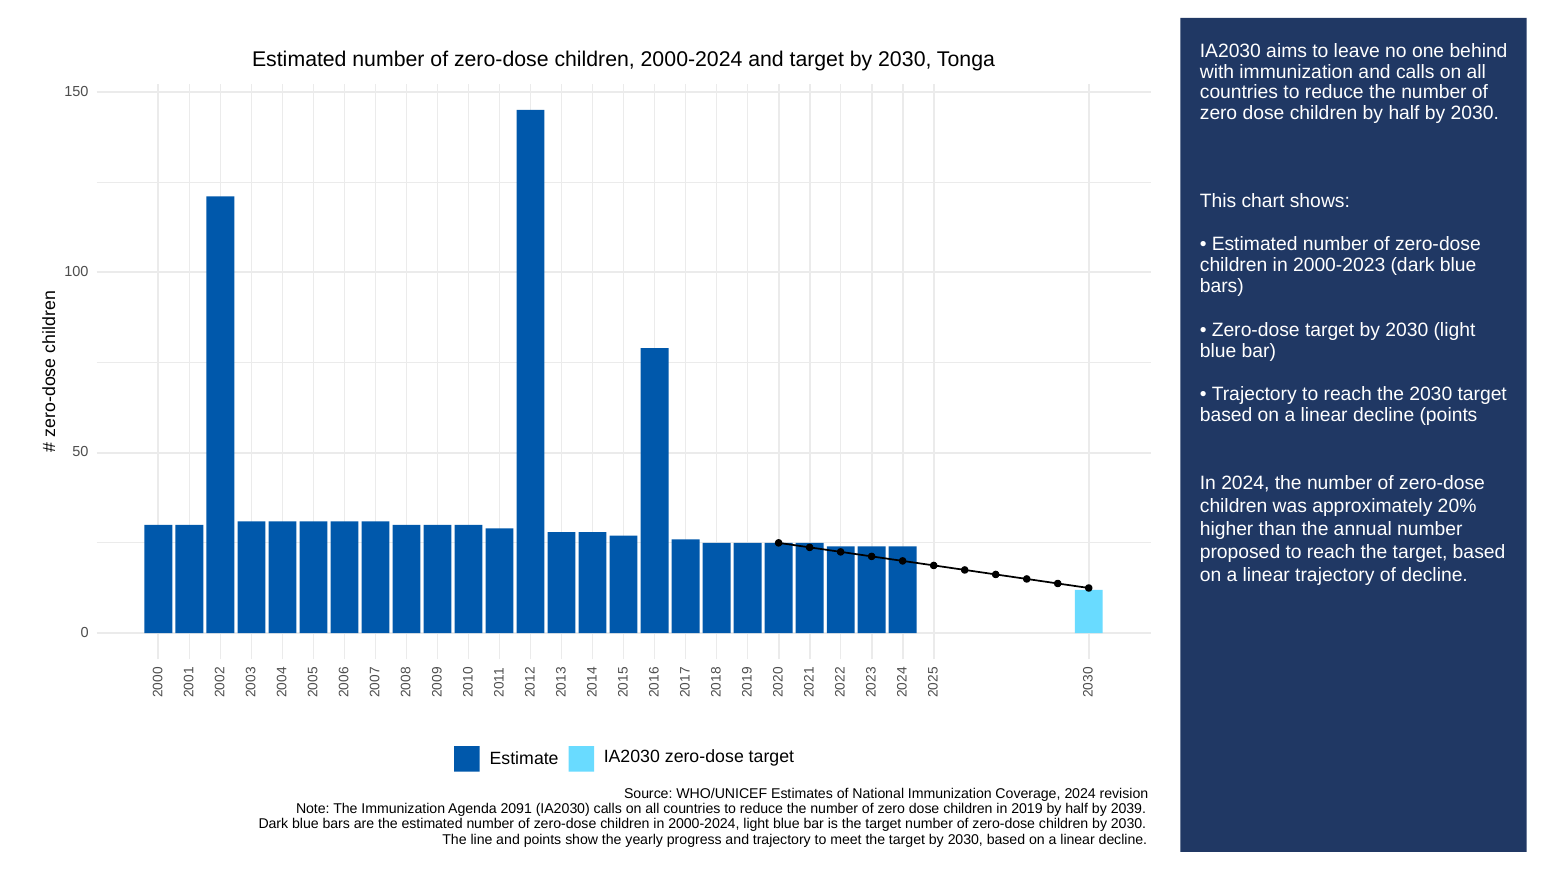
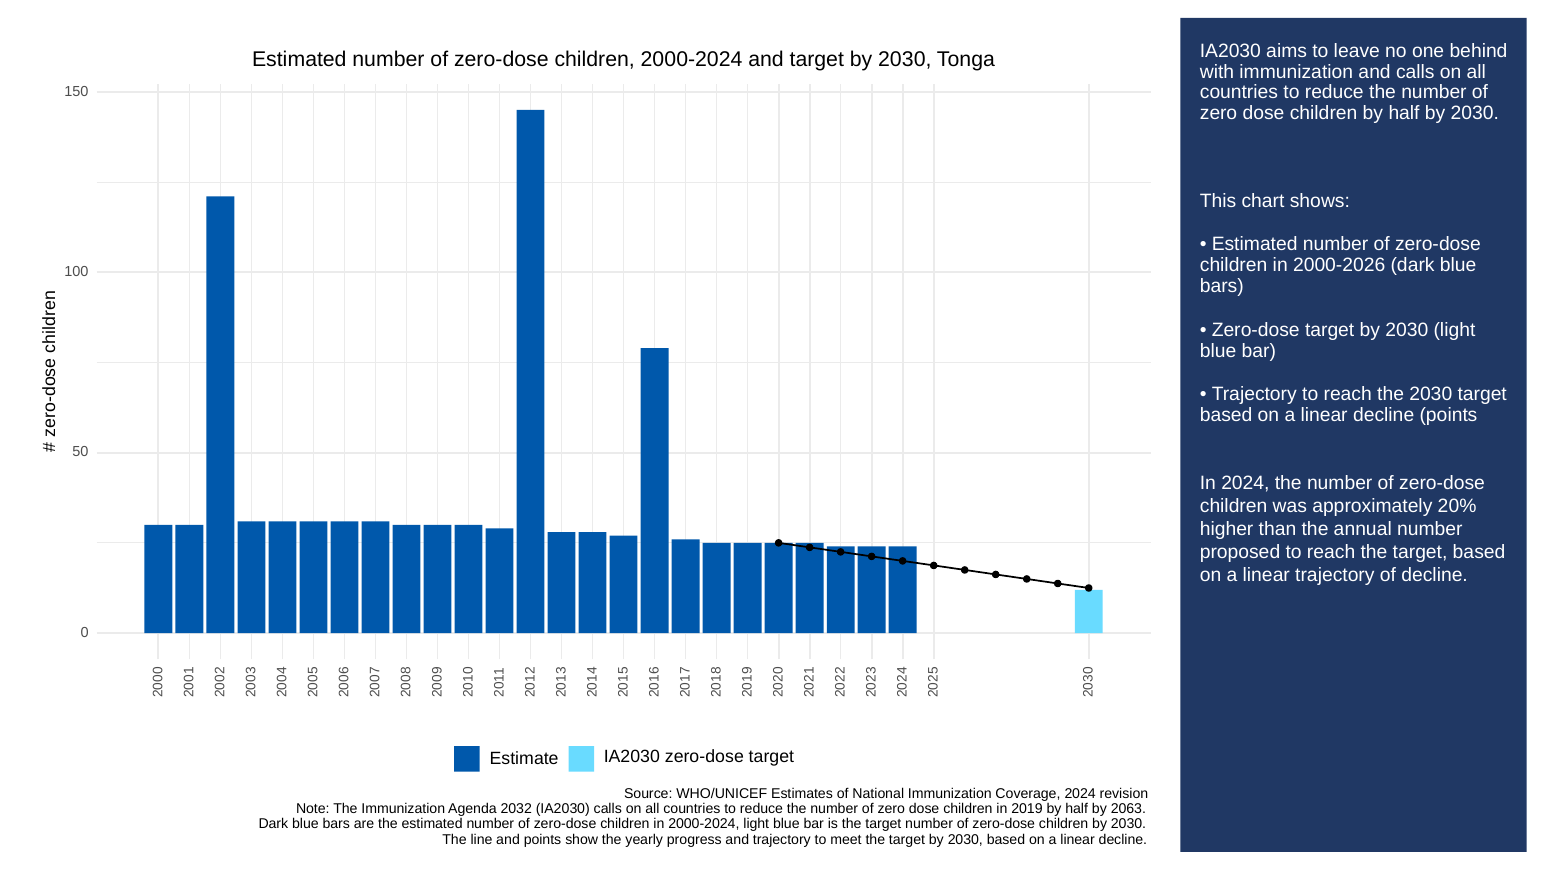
2000-2023: 2000-2023 -> 2000-2026
2091: 2091 -> 2032
2039: 2039 -> 2063
